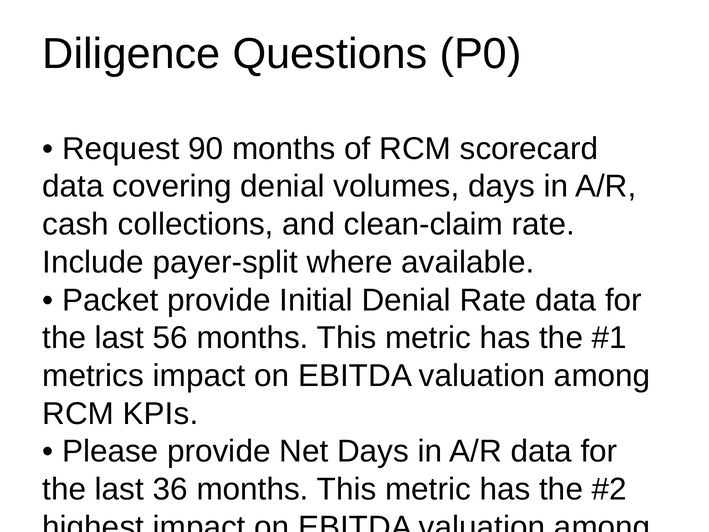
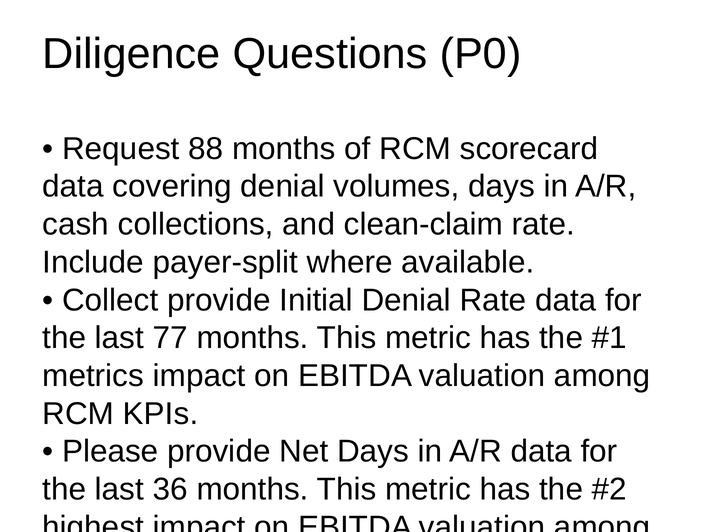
90: 90 -> 88
Packet at (110, 300): Packet -> Collect
56: 56 -> 77
